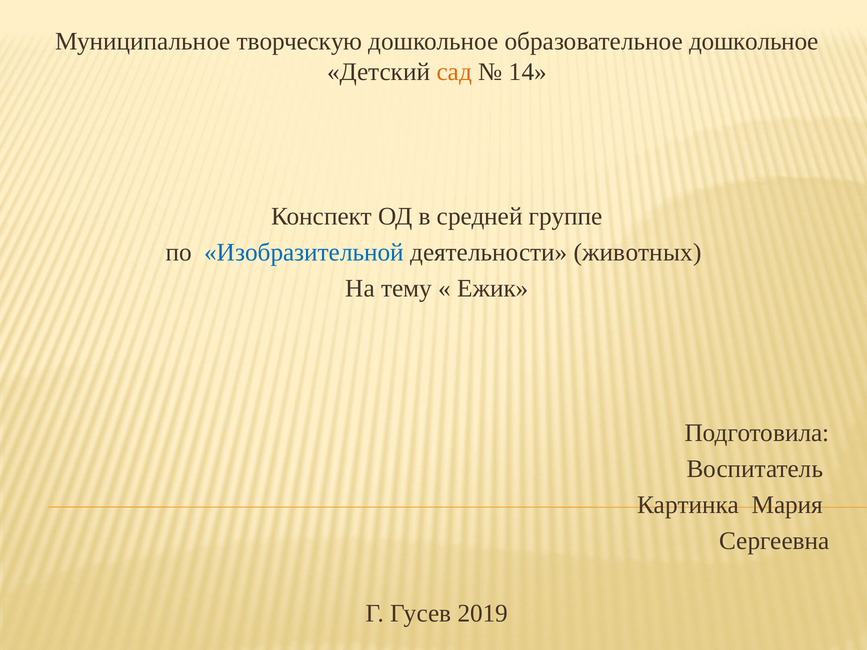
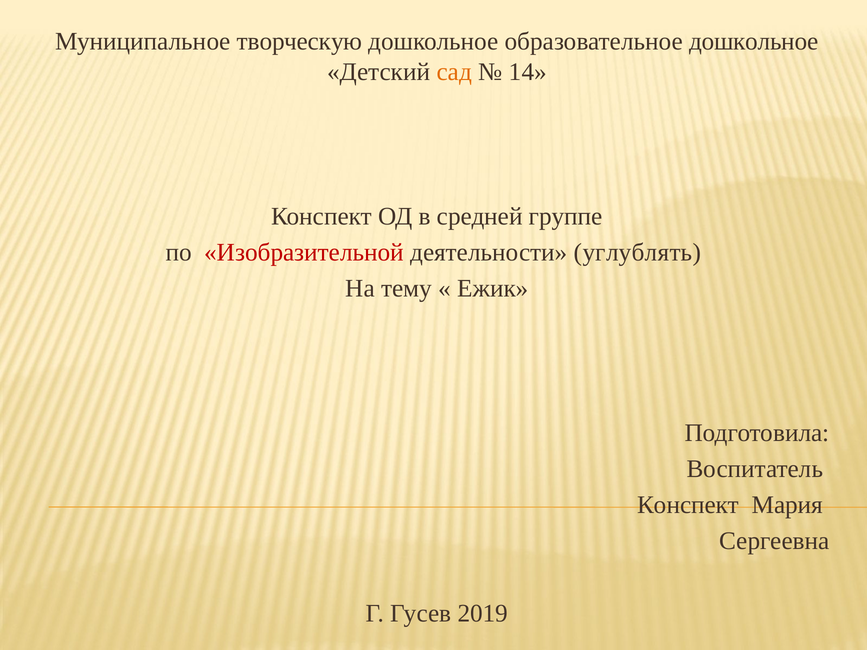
Изобразительной colour: blue -> red
животных: животных -> углублять
Картинка at (688, 505): Картинка -> Конспект
